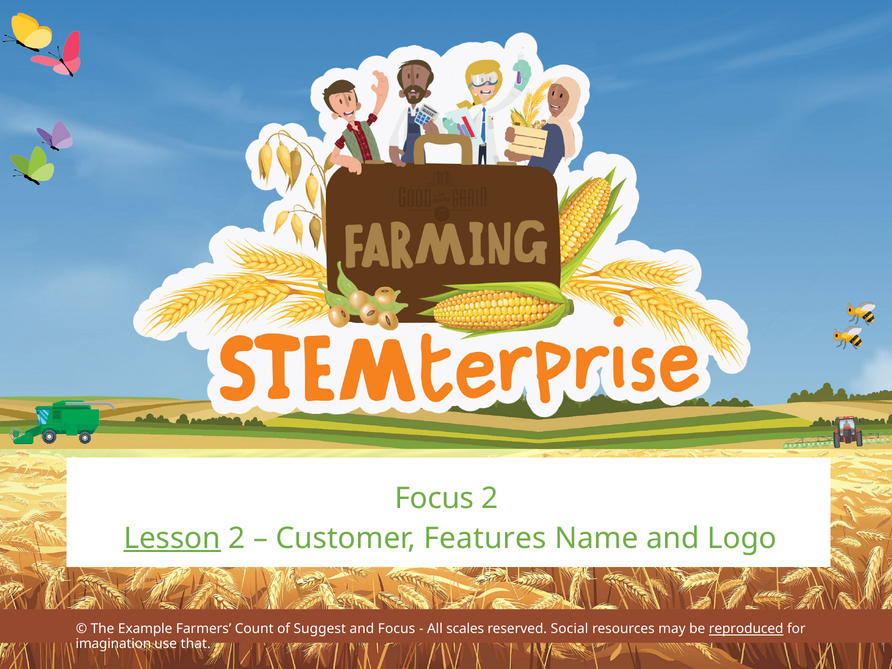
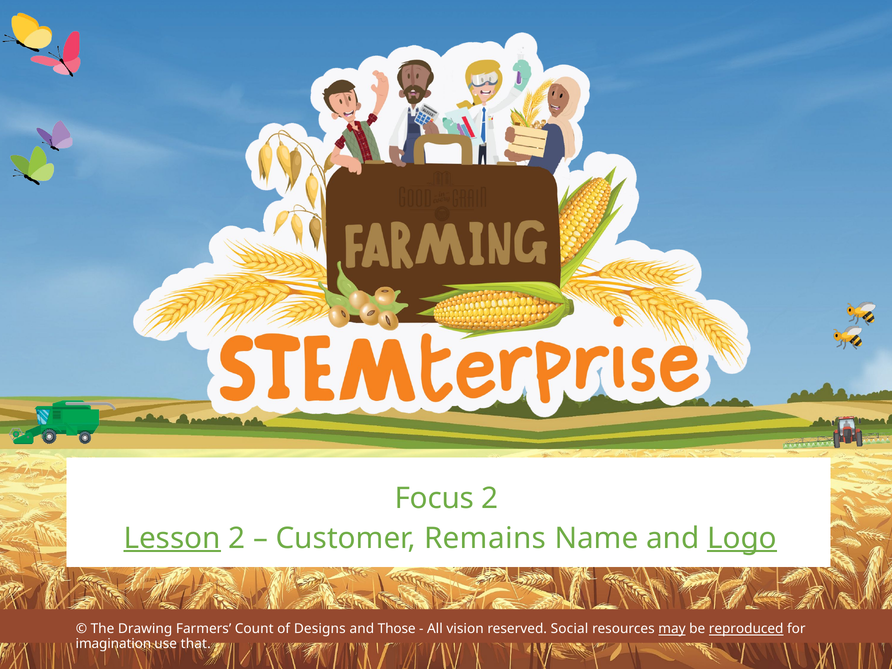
Features: Features -> Remains
Logo underline: none -> present
Example: Example -> Drawing
Suggest: Suggest -> Designs
and Focus: Focus -> Those
scales: scales -> vision
may underline: none -> present
